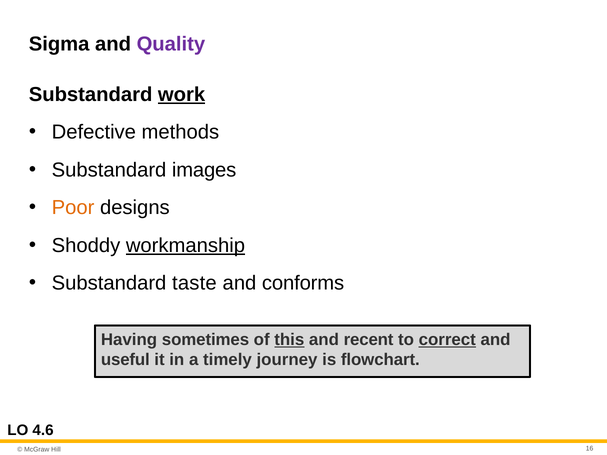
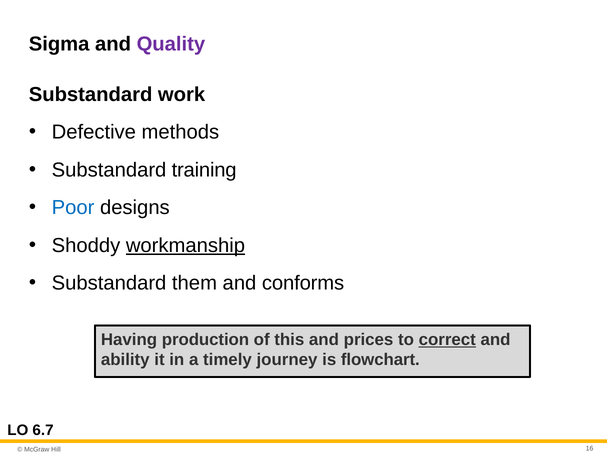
work underline: present -> none
images: images -> training
Poor colour: orange -> blue
taste: taste -> them
sometimes: sometimes -> production
this underline: present -> none
recent: recent -> prices
useful: useful -> ability
4.6: 4.6 -> 6.7
